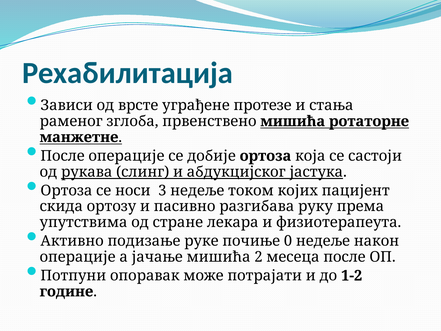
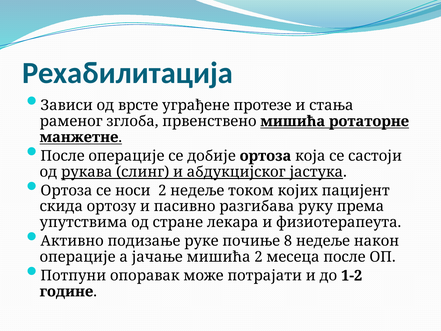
носи 3: 3 -> 2
0: 0 -> 8
